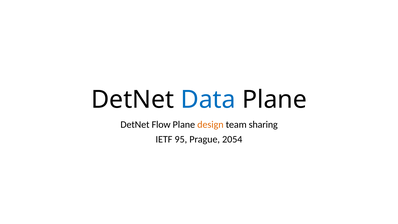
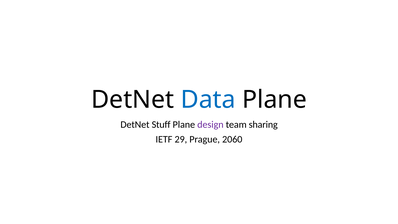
Flow: Flow -> Stuff
design colour: orange -> purple
95: 95 -> 29
2054: 2054 -> 2060
